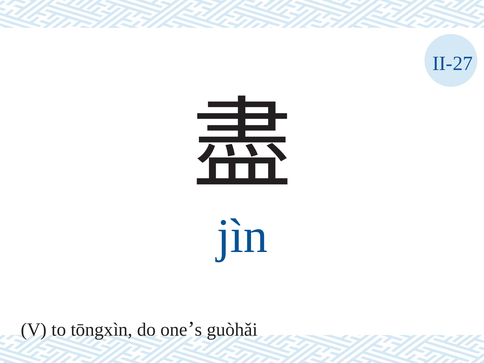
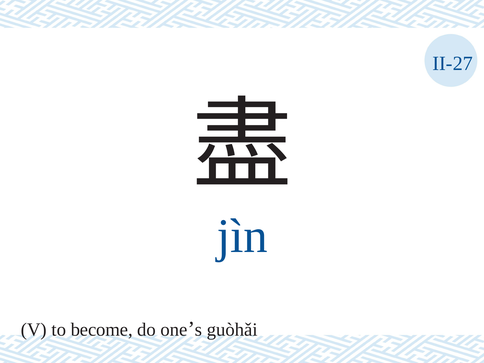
tōngxìn: tōngxìn -> become
